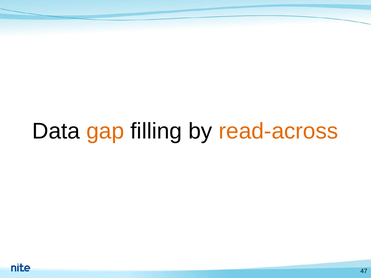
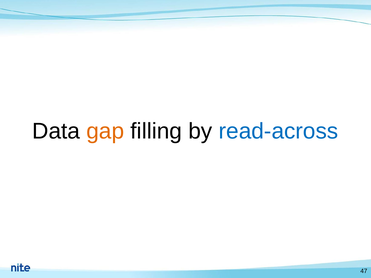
read-across colour: orange -> blue
